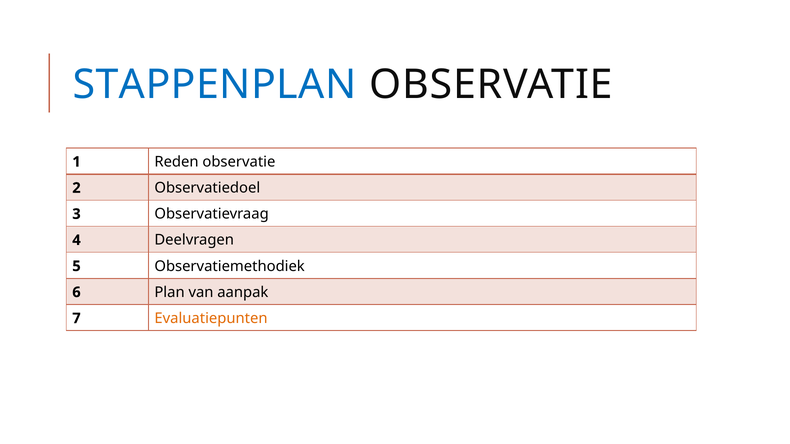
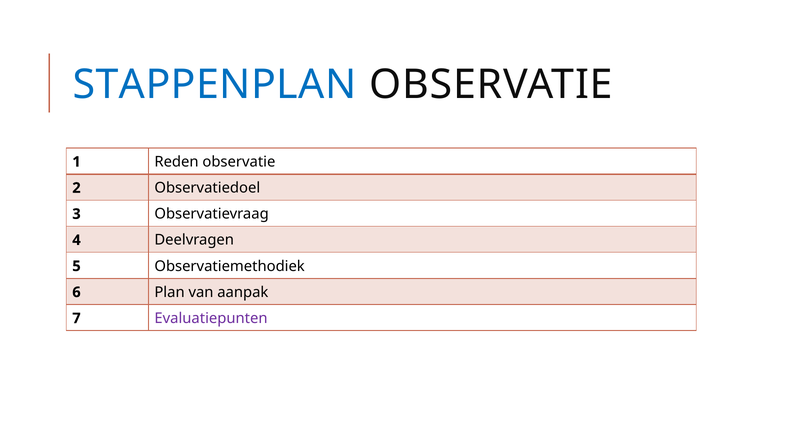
Evaluatiepunten colour: orange -> purple
